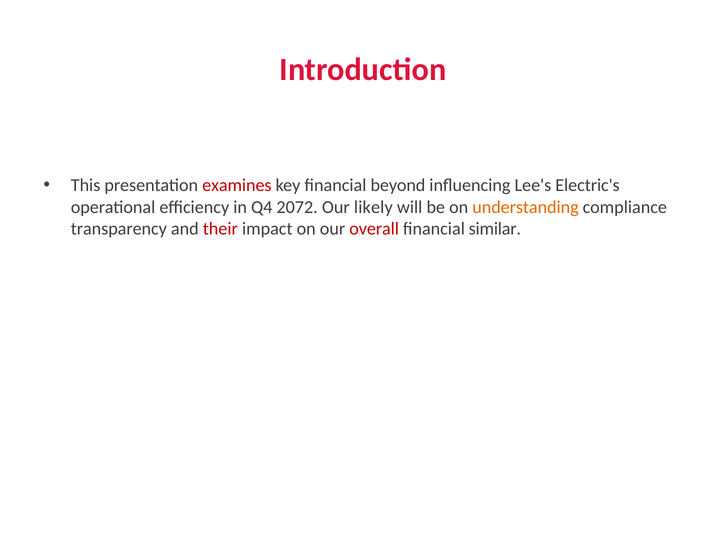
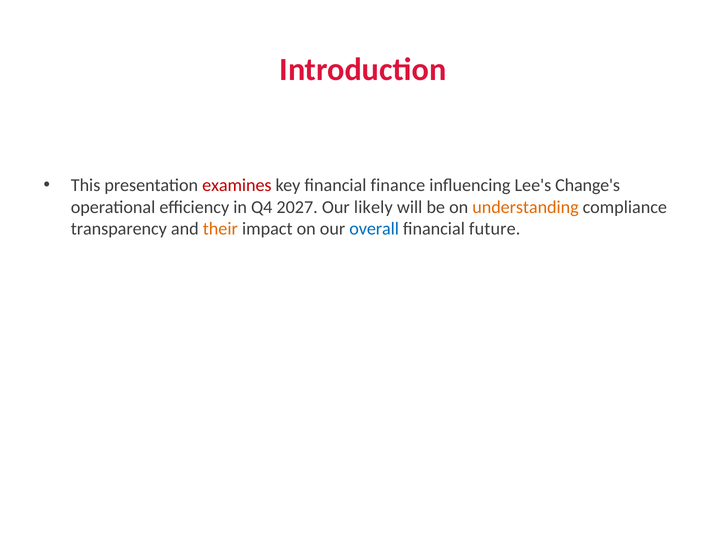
beyond: beyond -> finance
Electric's: Electric's -> Change's
2072: 2072 -> 2027
their colour: red -> orange
overall colour: red -> blue
similar: similar -> future
